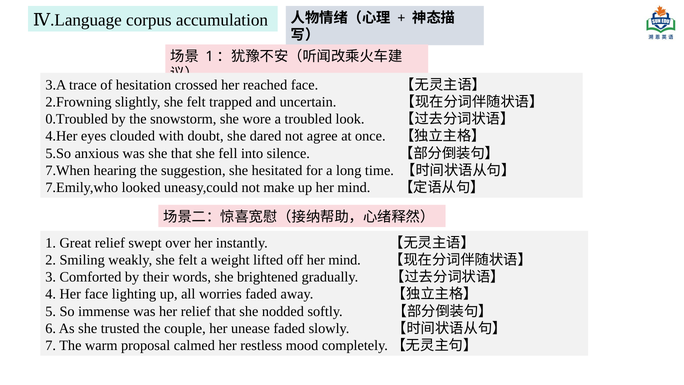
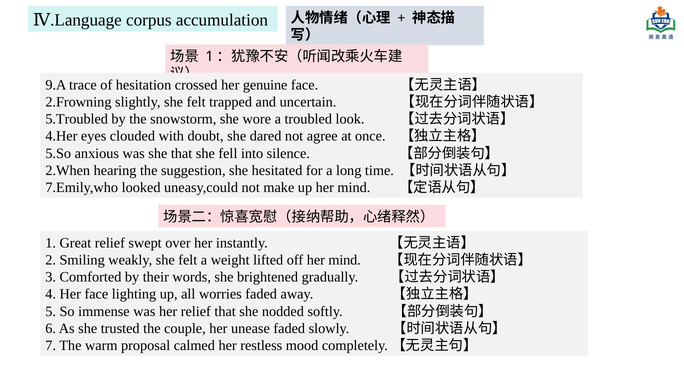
3.A: 3.A -> 9.A
reached: reached -> genuine
0.Troubled: 0.Troubled -> 5.Troubled
7.When: 7.When -> 2.When
